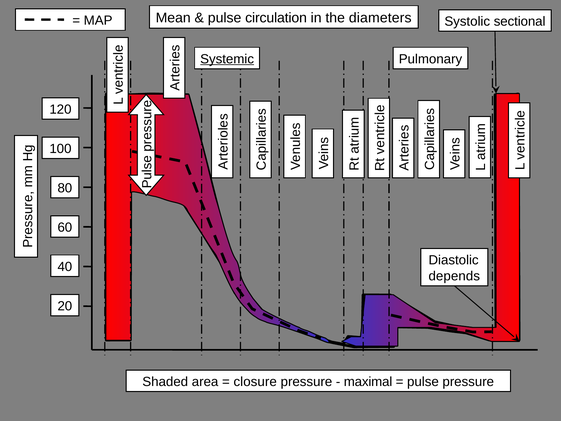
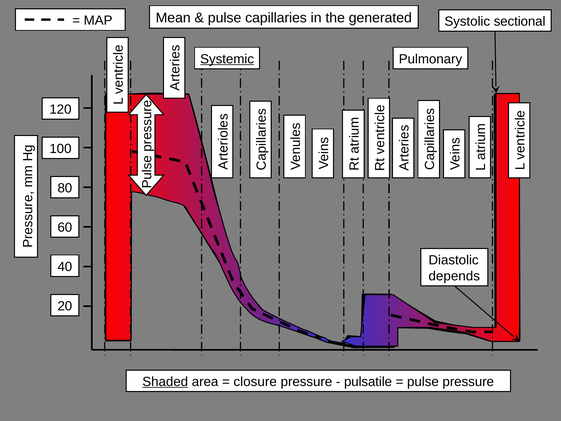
circulation: circulation -> capillaries
diameters: diameters -> generated
Shaded underline: none -> present
maximal: maximal -> pulsatile
